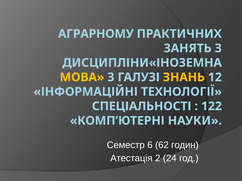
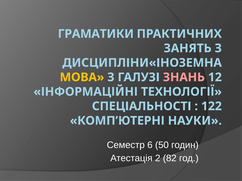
АГРАРНОМУ: АГРАРНОМУ -> ГРАМАТИКИ
ЗНАНЬ colour: yellow -> pink
62: 62 -> 50
24: 24 -> 82
